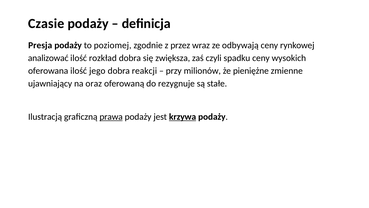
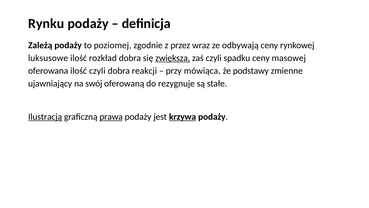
Czasie: Czasie -> Rynku
Presja: Presja -> Zależą
analizować: analizować -> luksusowe
zwiększa underline: none -> present
wysokich: wysokich -> masowej
ilość jego: jego -> czyli
milionów: milionów -> mówiąca
pieniężne: pieniężne -> podstawy
oraz: oraz -> swój
Ilustracją underline: none -> present
